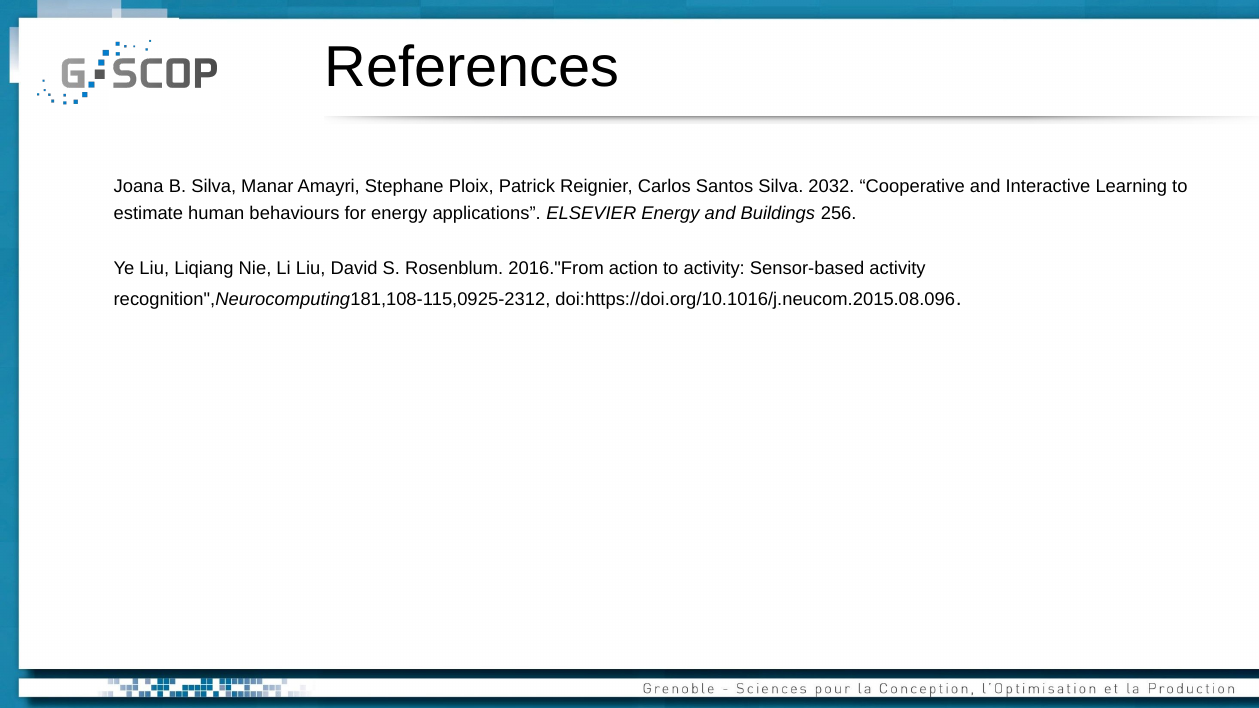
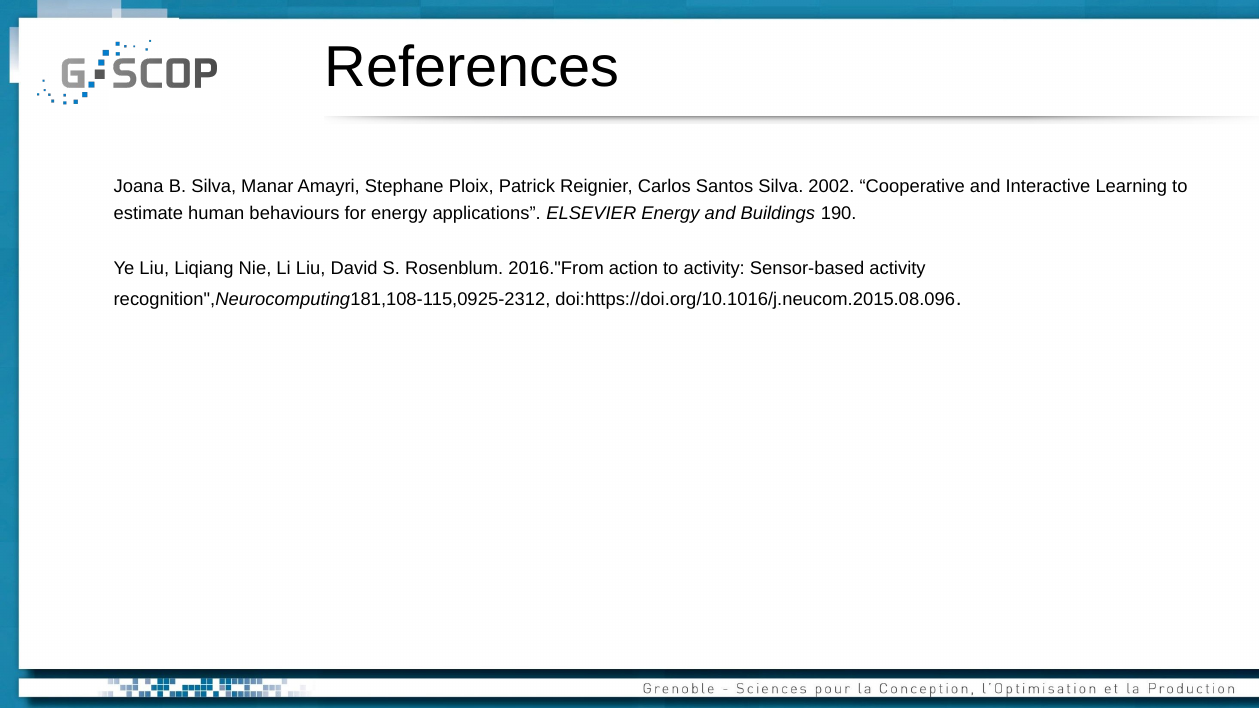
2032: 2032 -> 2002
256: 256 -> 190
